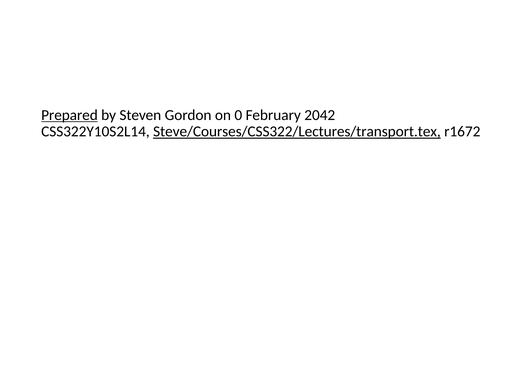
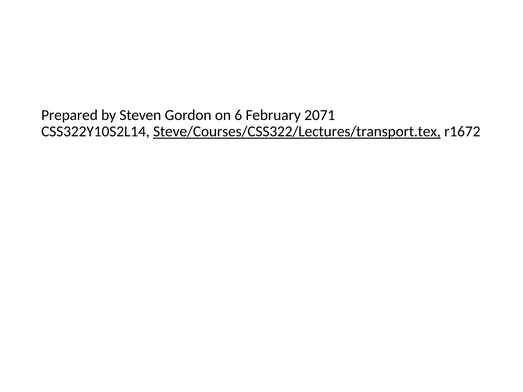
Prepared underline: present -> none
0: 0 -> 6
2042: 2042 -> 2071
